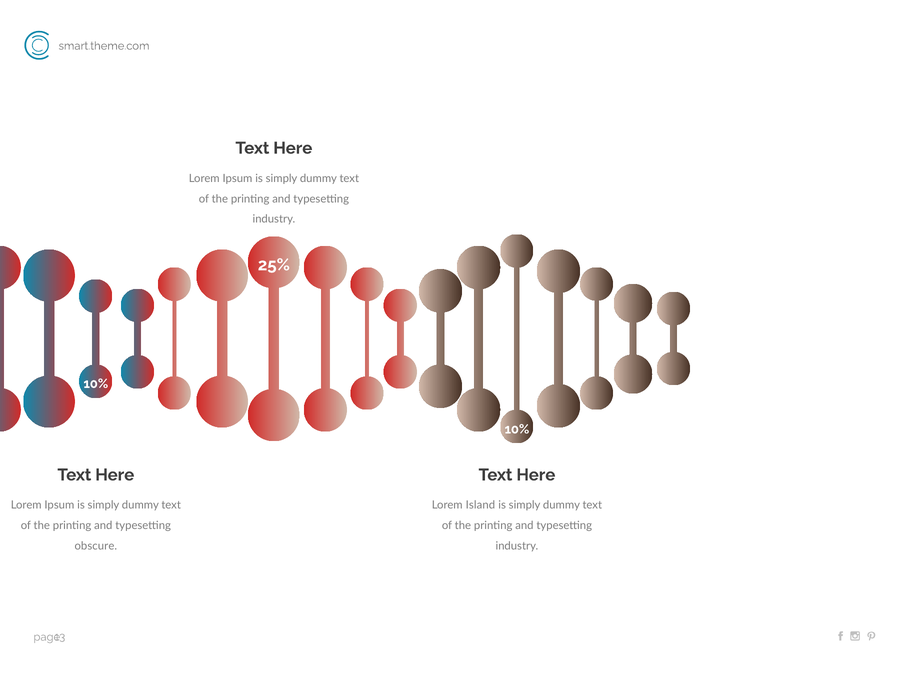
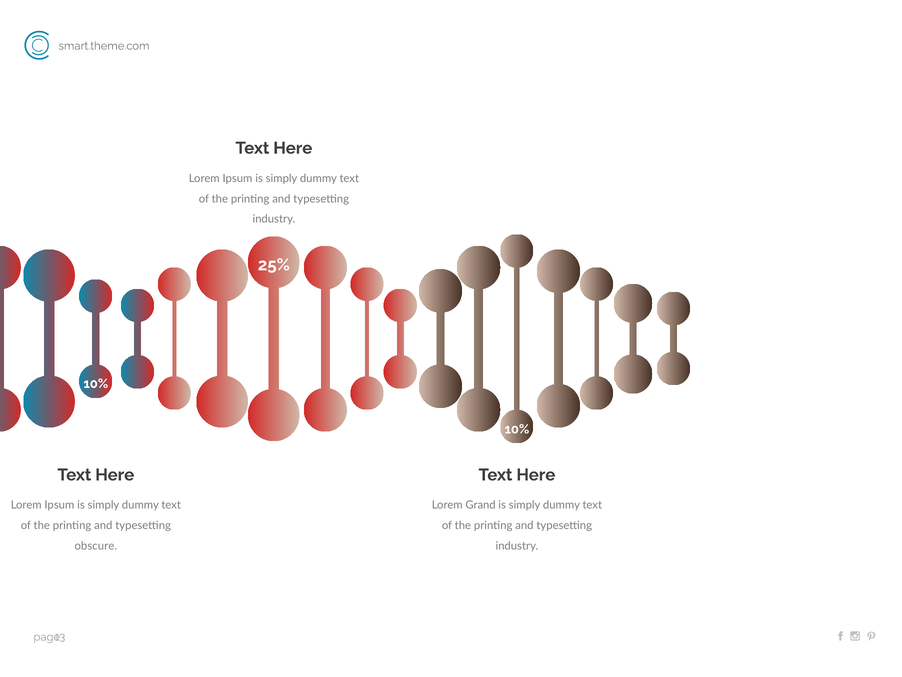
Island: Island -> Grand
